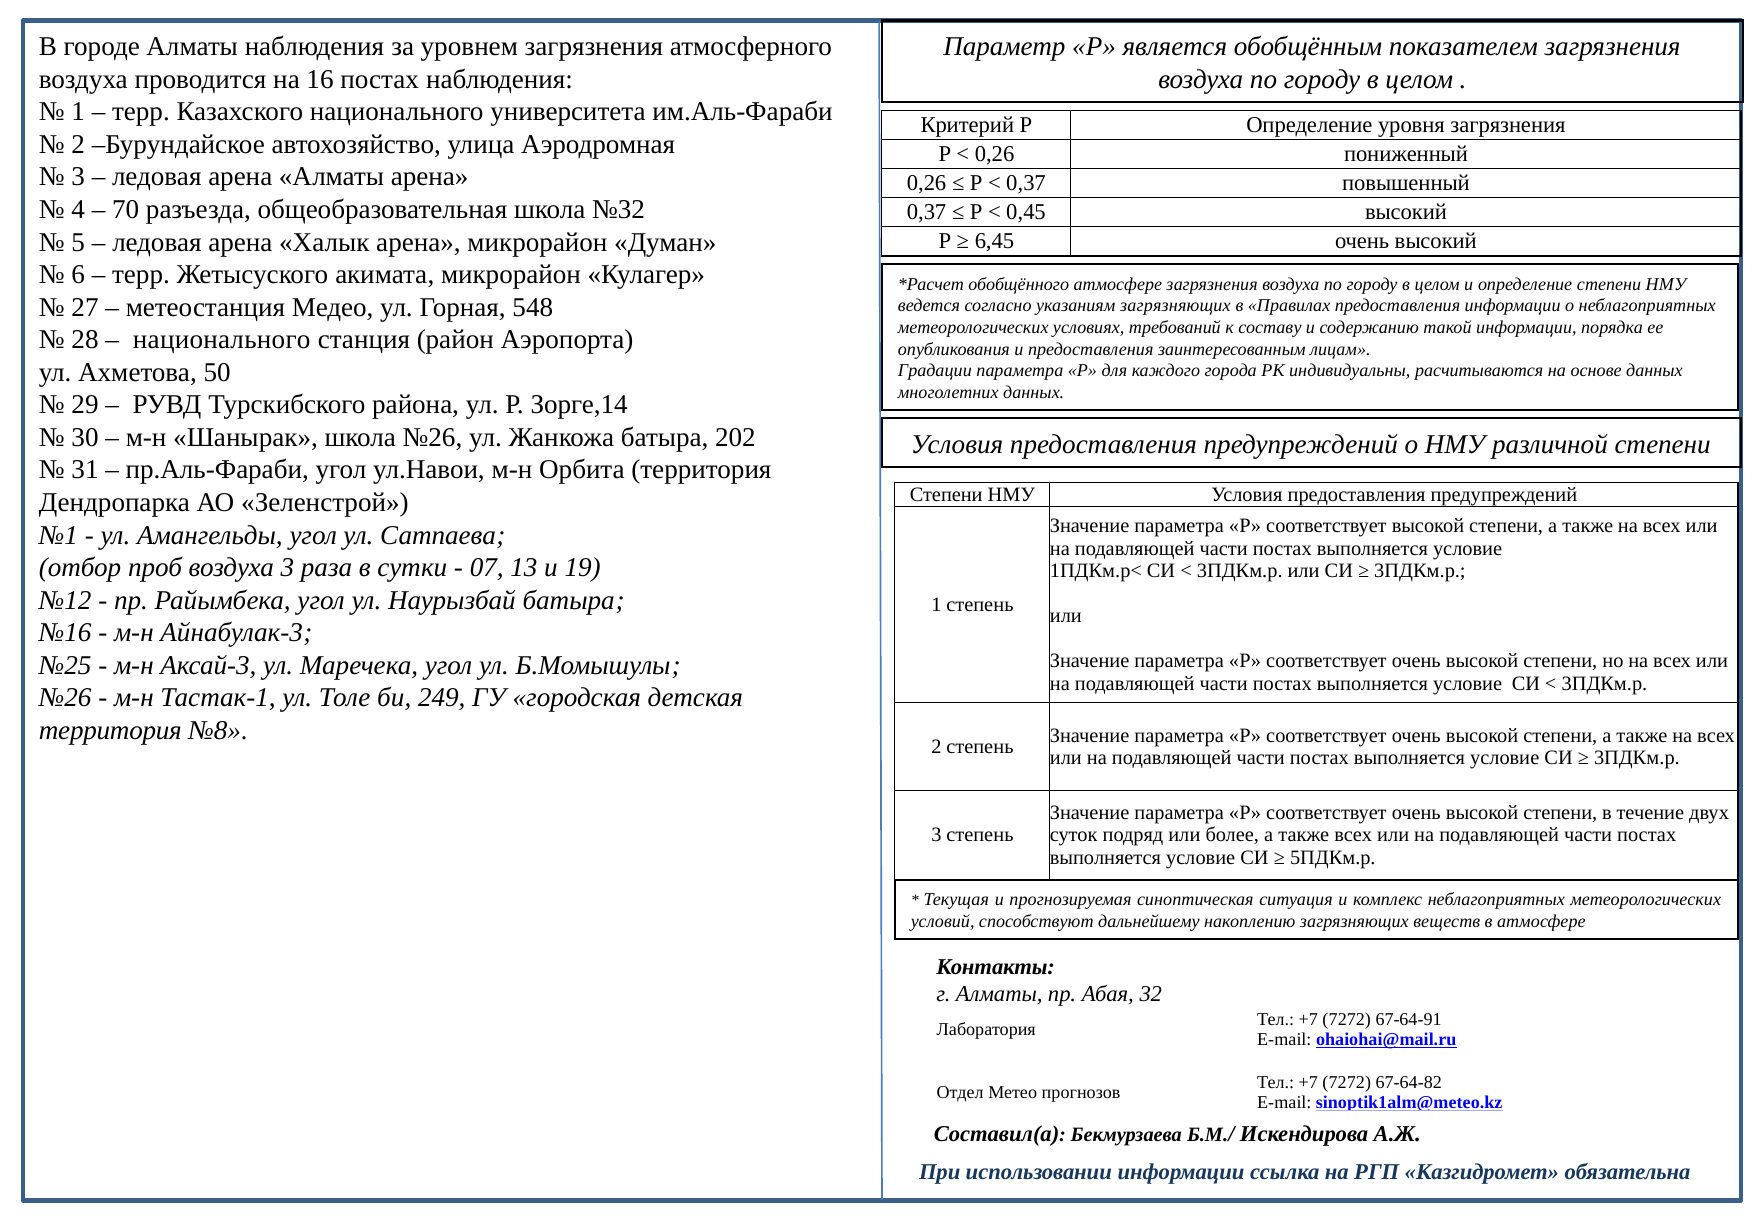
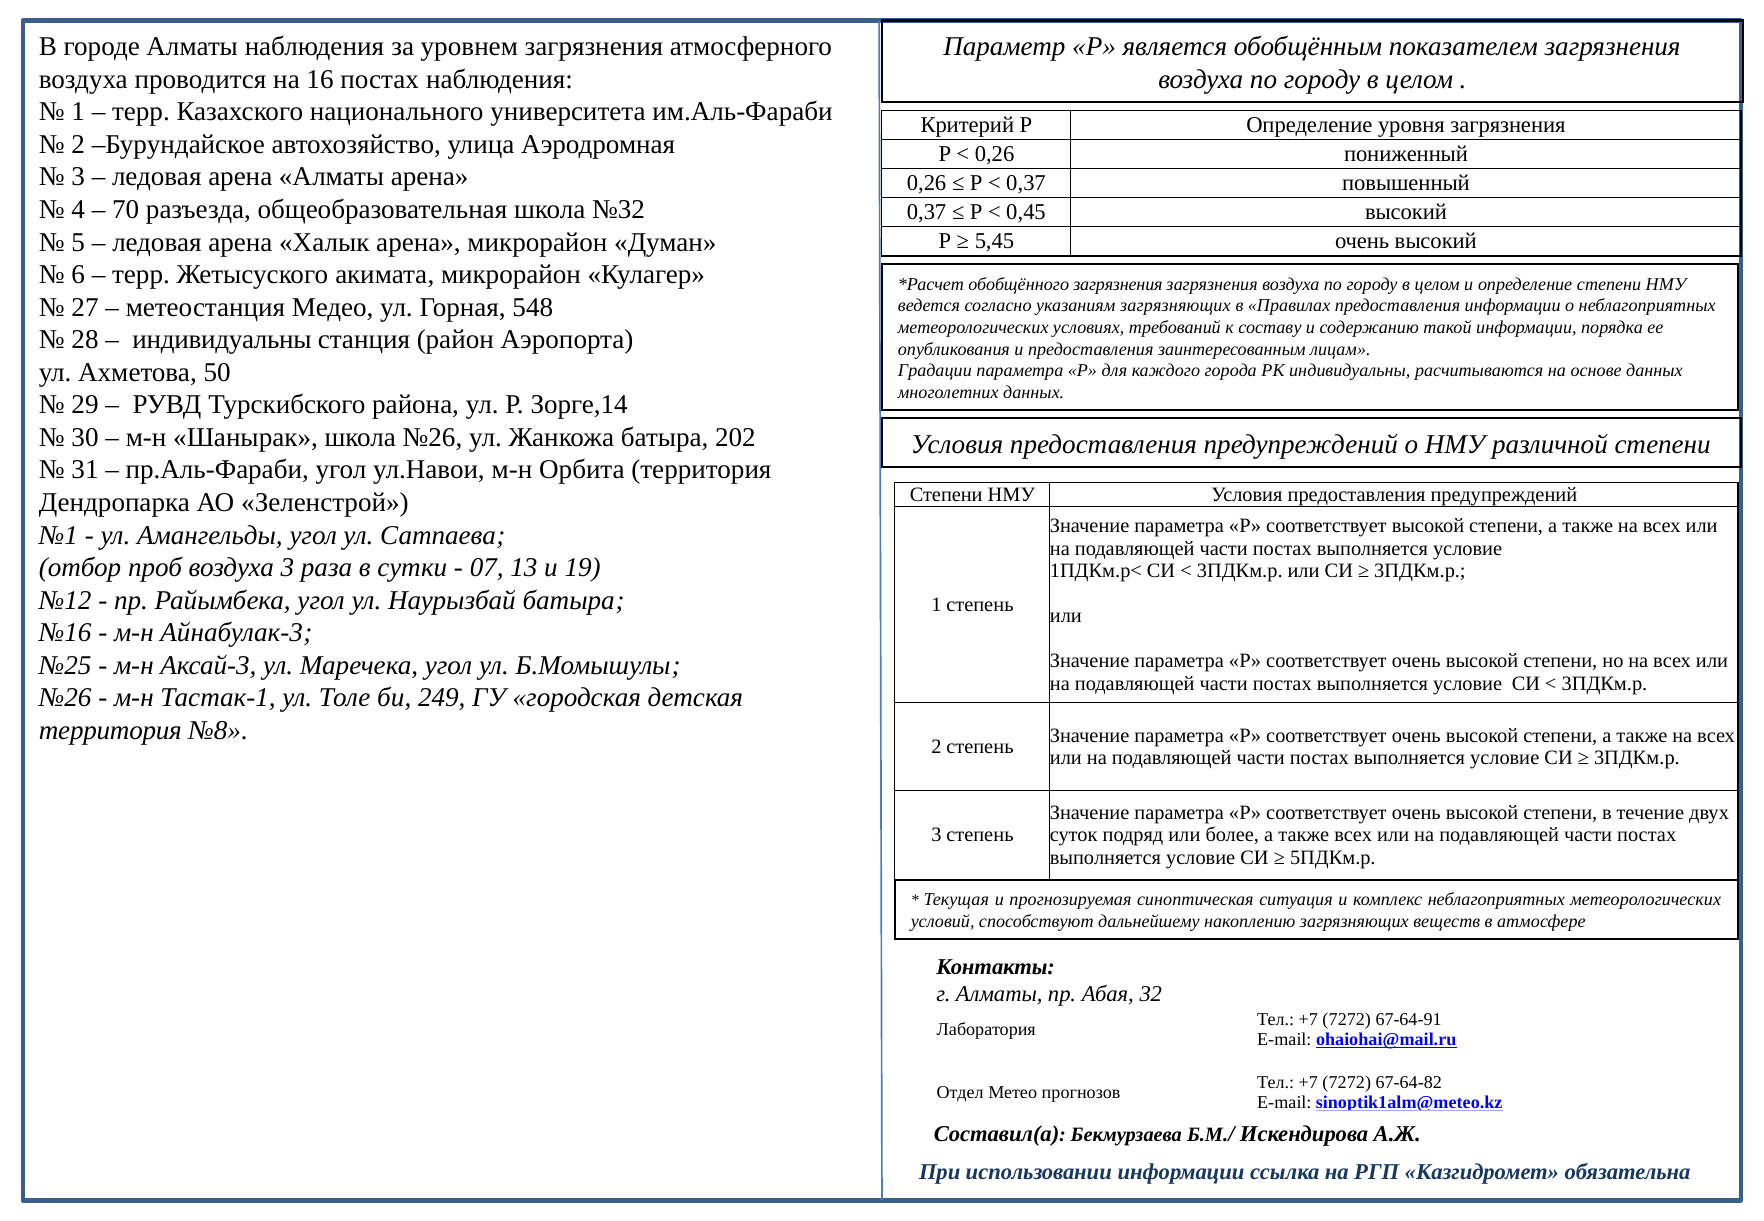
6,45: 6,45 -> 5,45
обобщённого атмосфере: атмосфере -> загрязнения
национального at (222, 340): национального -> индивидуальны
